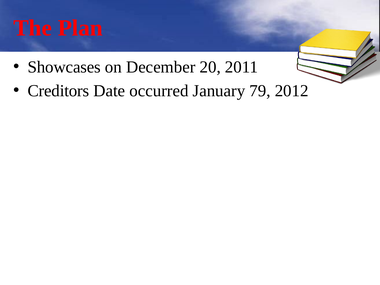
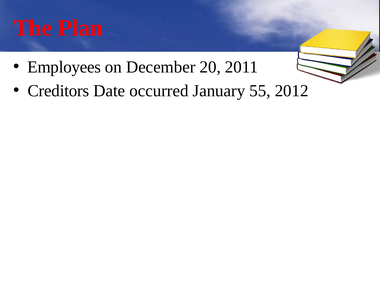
Showcases: Showcases -> Employees
79: 79 -> 55
